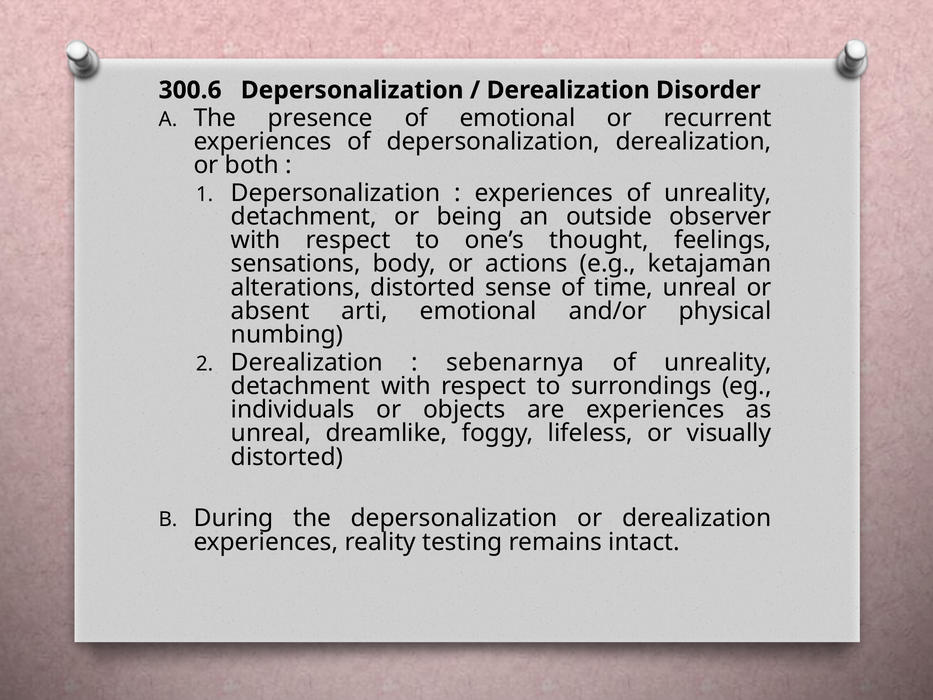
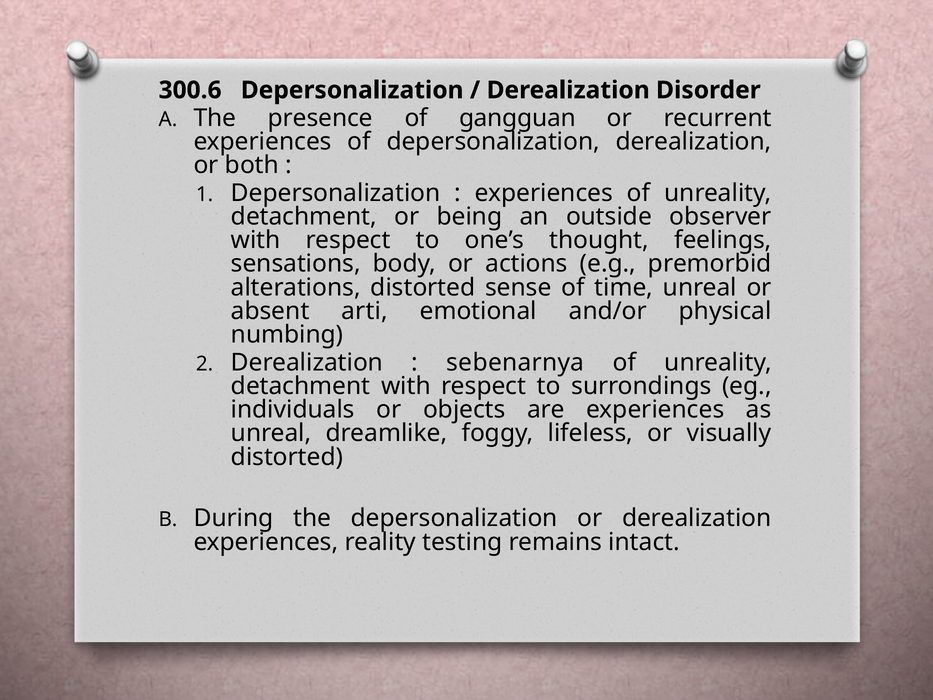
of emotional: emotional -> gangguan
ketajaman: ketajaman -> premorbid
